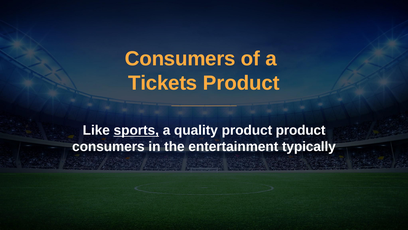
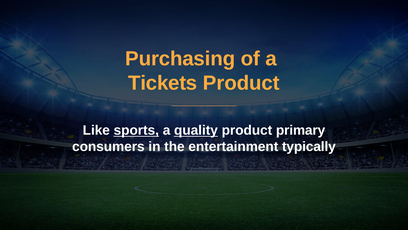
Consumers at (180, 59): Consumers -> Purchasing
quality underline: none -> present
product product: product -> primary
